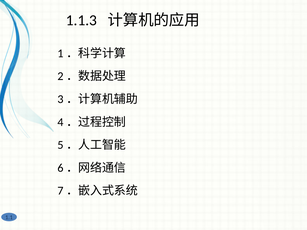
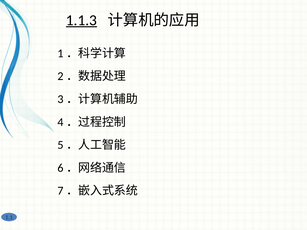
1.1.3 underline: none -> present
